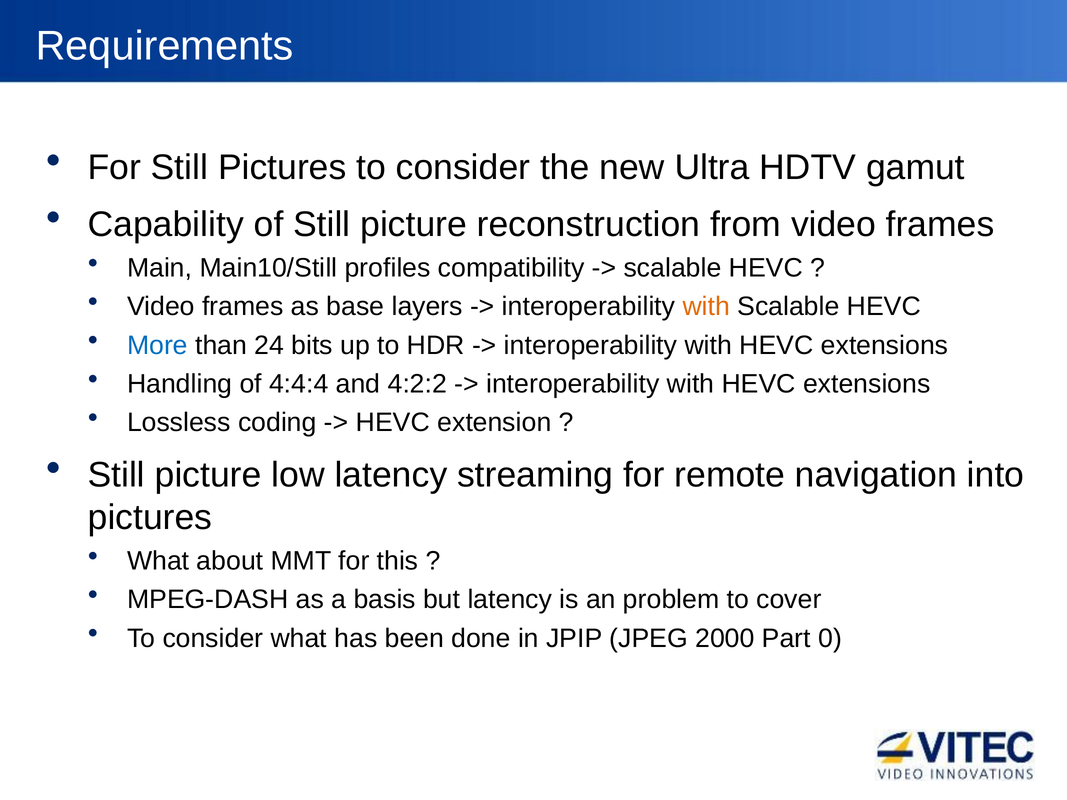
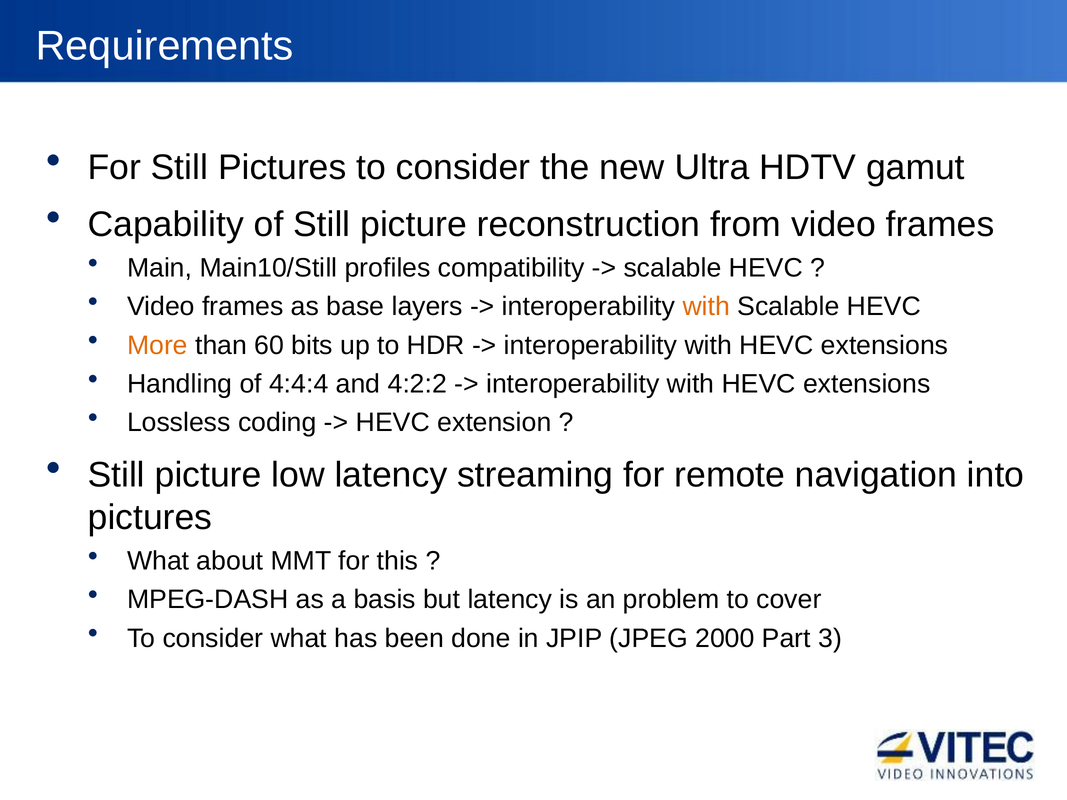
More colour: blue -> orange
24: 24 -> 60
0: 0 -> 3
